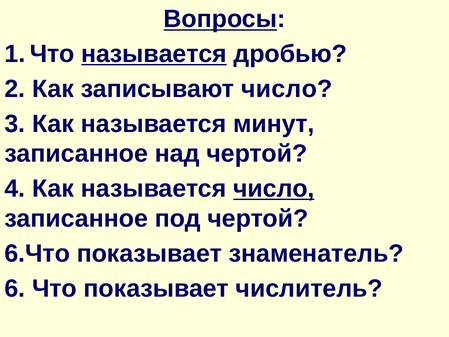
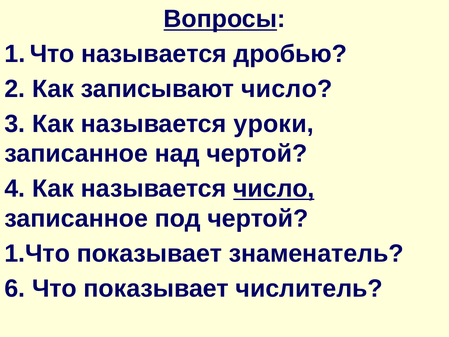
называется at (154, 54) underline: present -> none
минут: минут -> уроки
6.Что at (37, 253): 6.Что -> 1.Что
